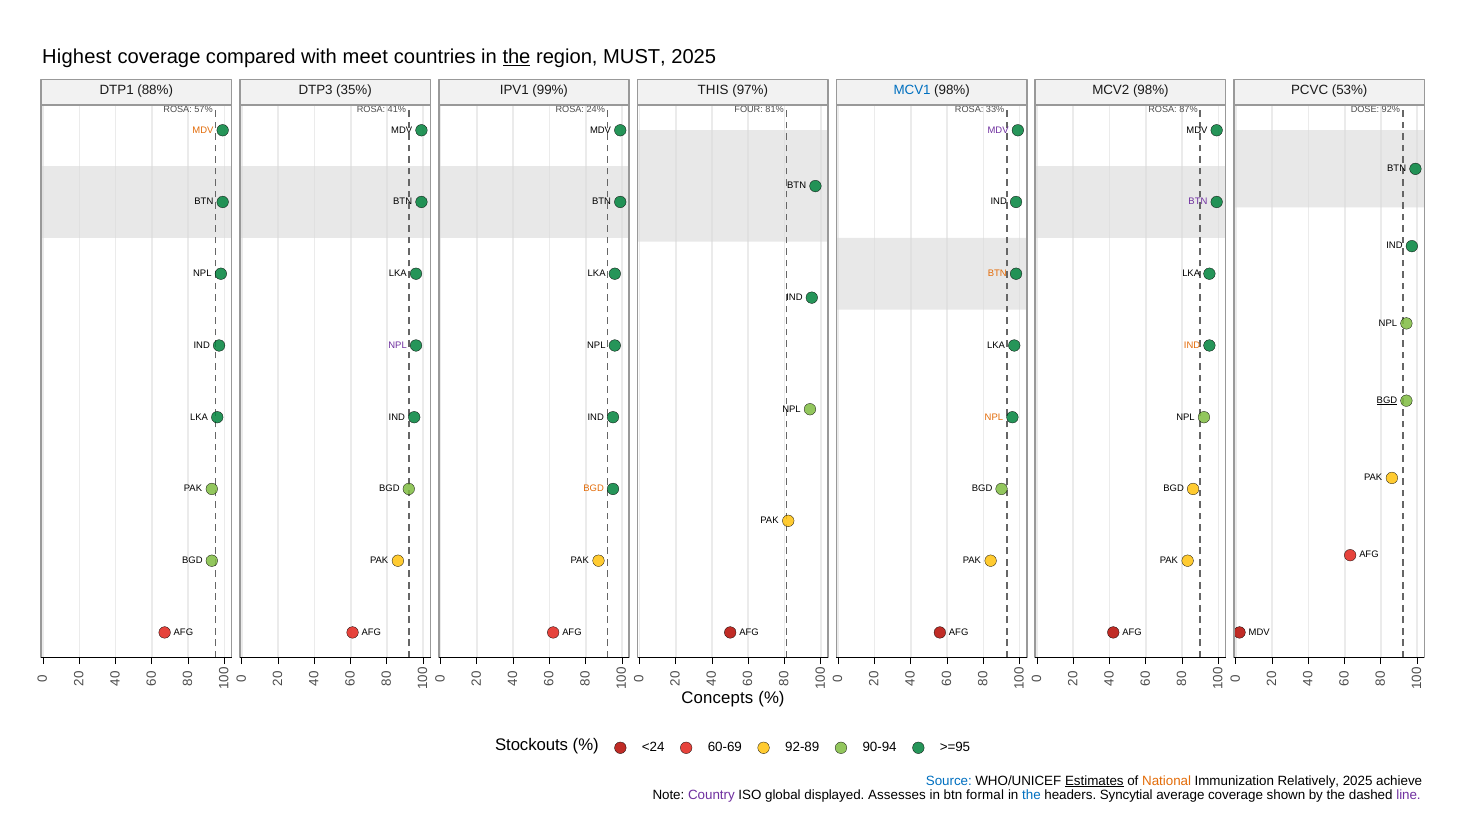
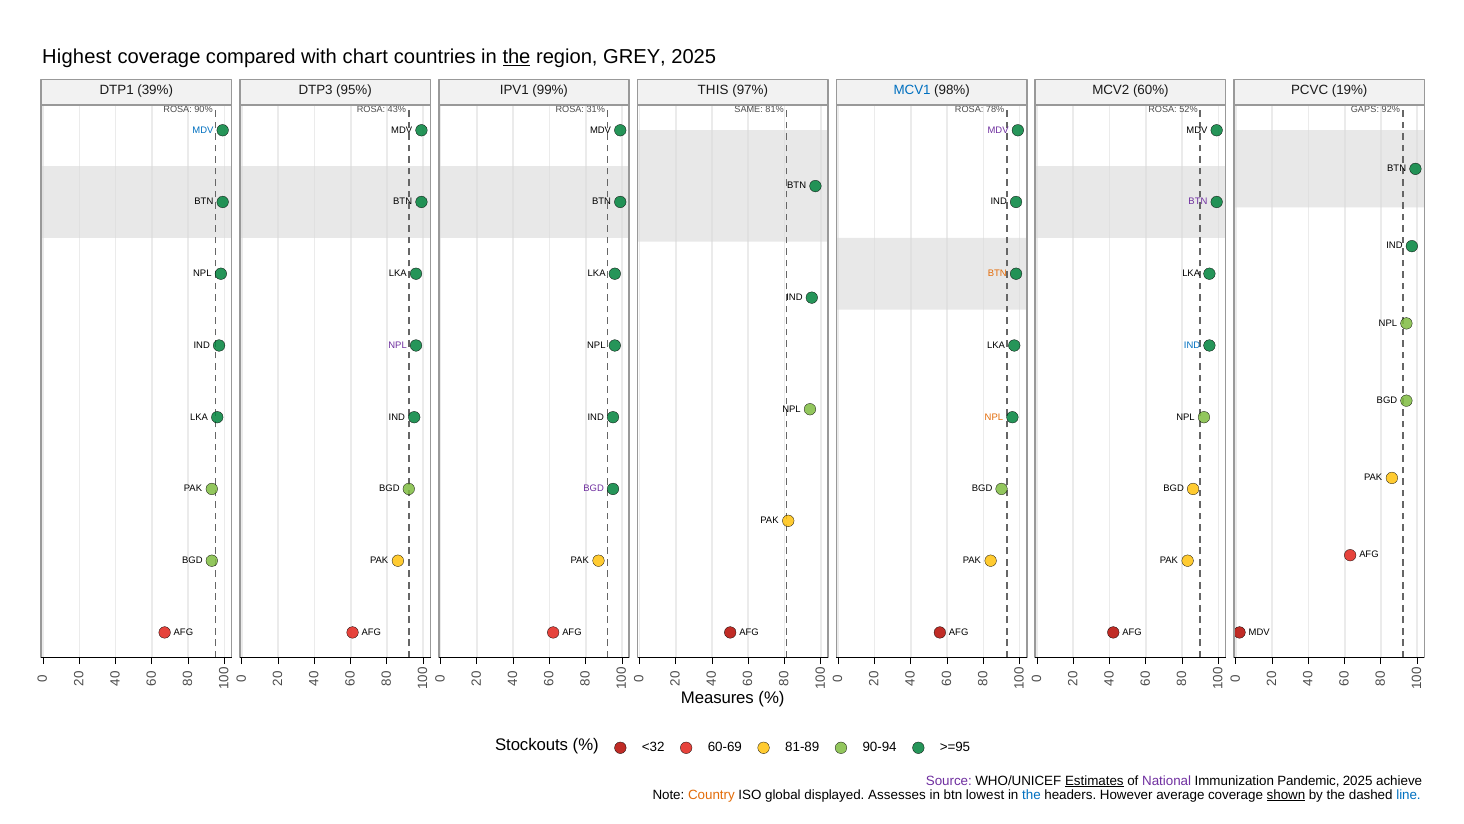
meet: meet -> chart
MUST: MUST -> GREY
88%: 88% -> 39%
35%: 35% -> 95%
MCV2 98%: 98% -> 60%
53%: 53% -> 19%
57%: 57% -> 90%
41%: 41% -> 43%
24%: 24% -> 31%
FOUR: FOUR -> SAME
33%: 33% -> 78%
87%: 87% -> 52%
DOSE: DOSE -> GAPS
MDV at (203, 130) colour: orange -> blue
IND at (1192, 345) colour: orange -> blue
BGD at (1387, 400) underline: present -> none
BGD at (594, 488) colour: orange -> purple
Concepts: Concepts -> Measures
<24: <24 -> <32
92-89: 92-89 -> 81-89
Source colour: blue -> purple
National colour: orange -> purple
Relatively: Relatively -> Pandemic
Country colour: purple -> orange
formal: formal -> lowest
Syncytial: Syncytial -> However
shown underline: none -> present
line colour: purple -> blue
